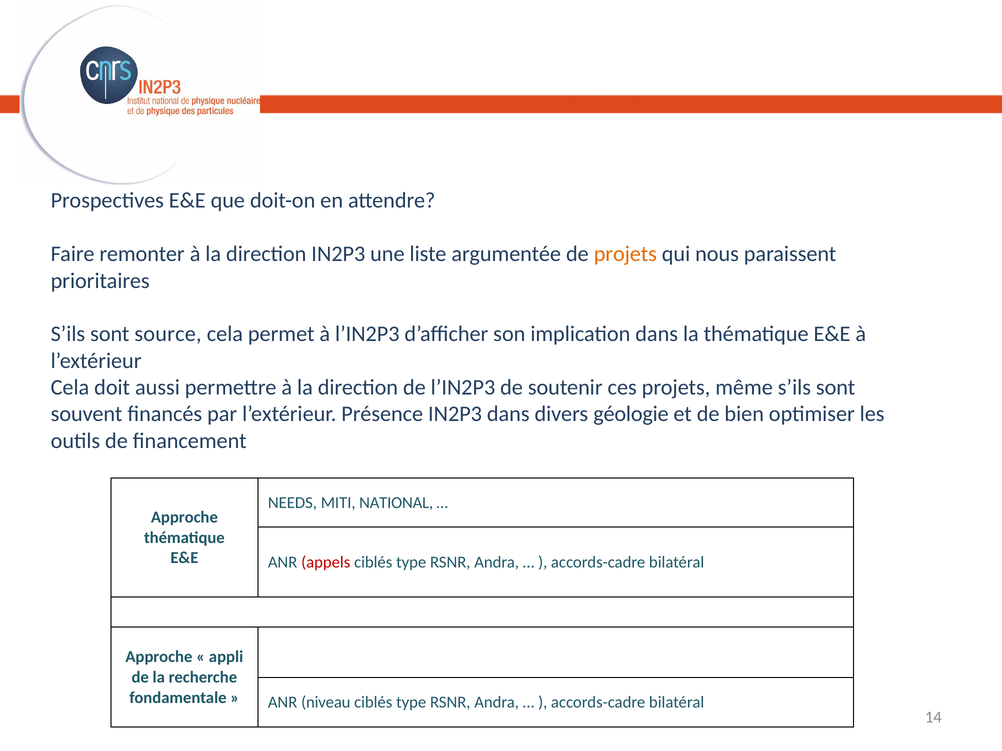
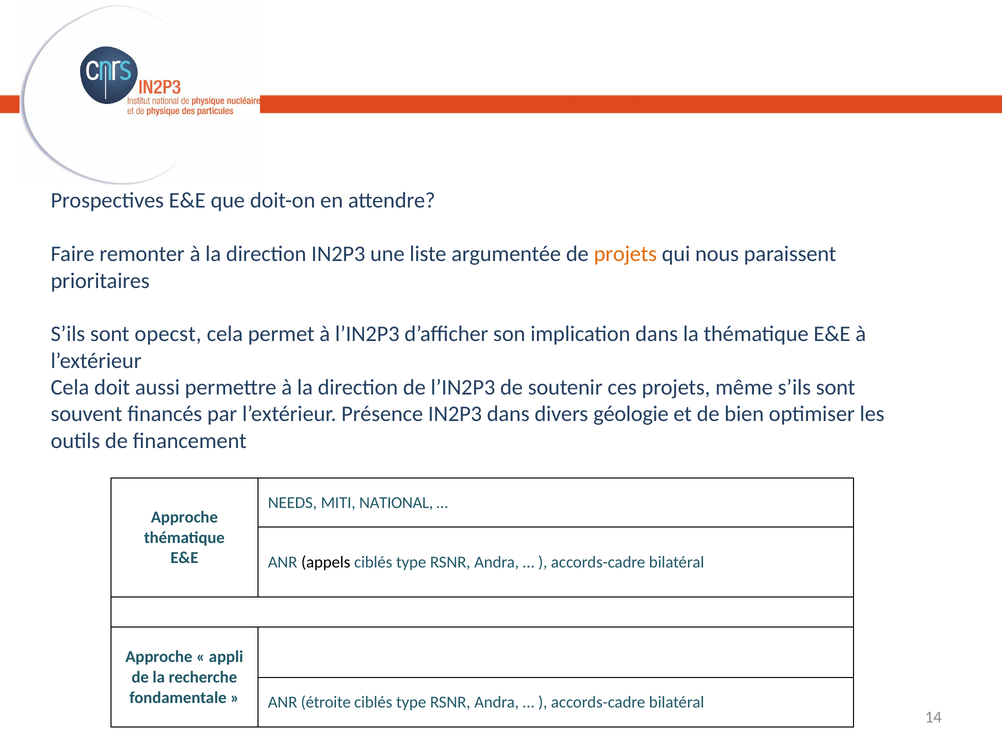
source: source -> opecst
appels colour: red -> black
niveau: niveau -> étroite
